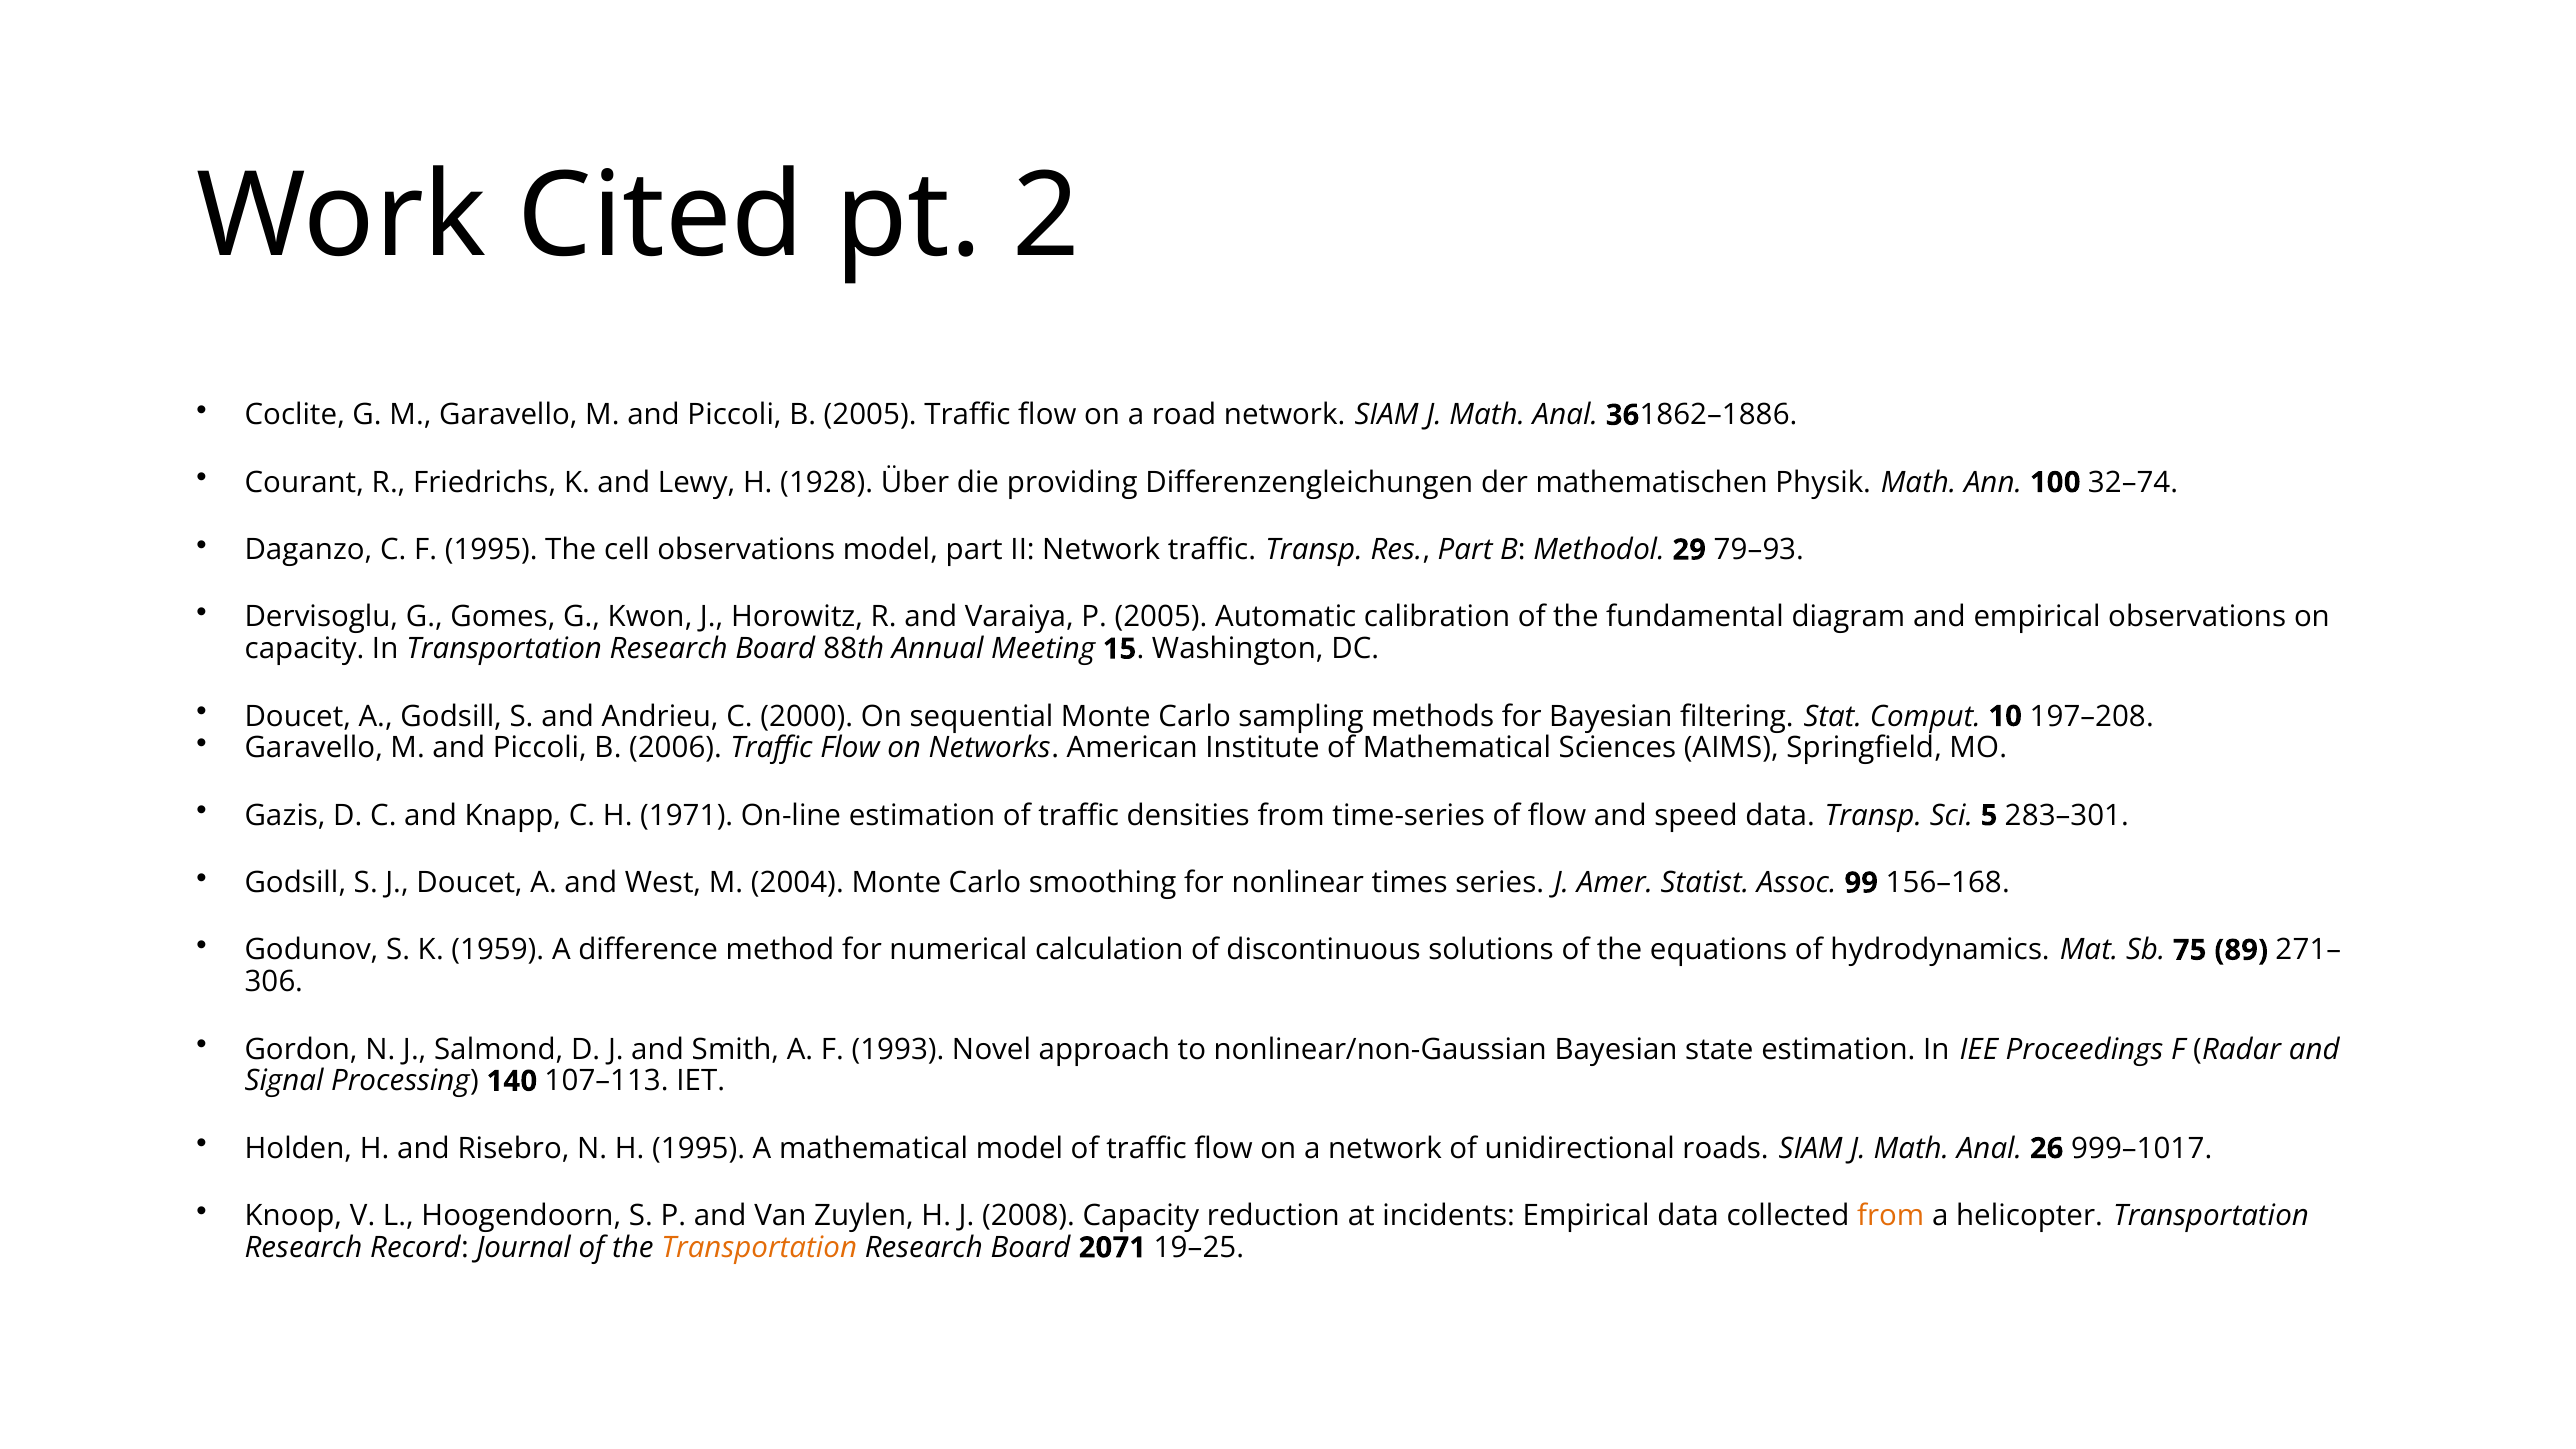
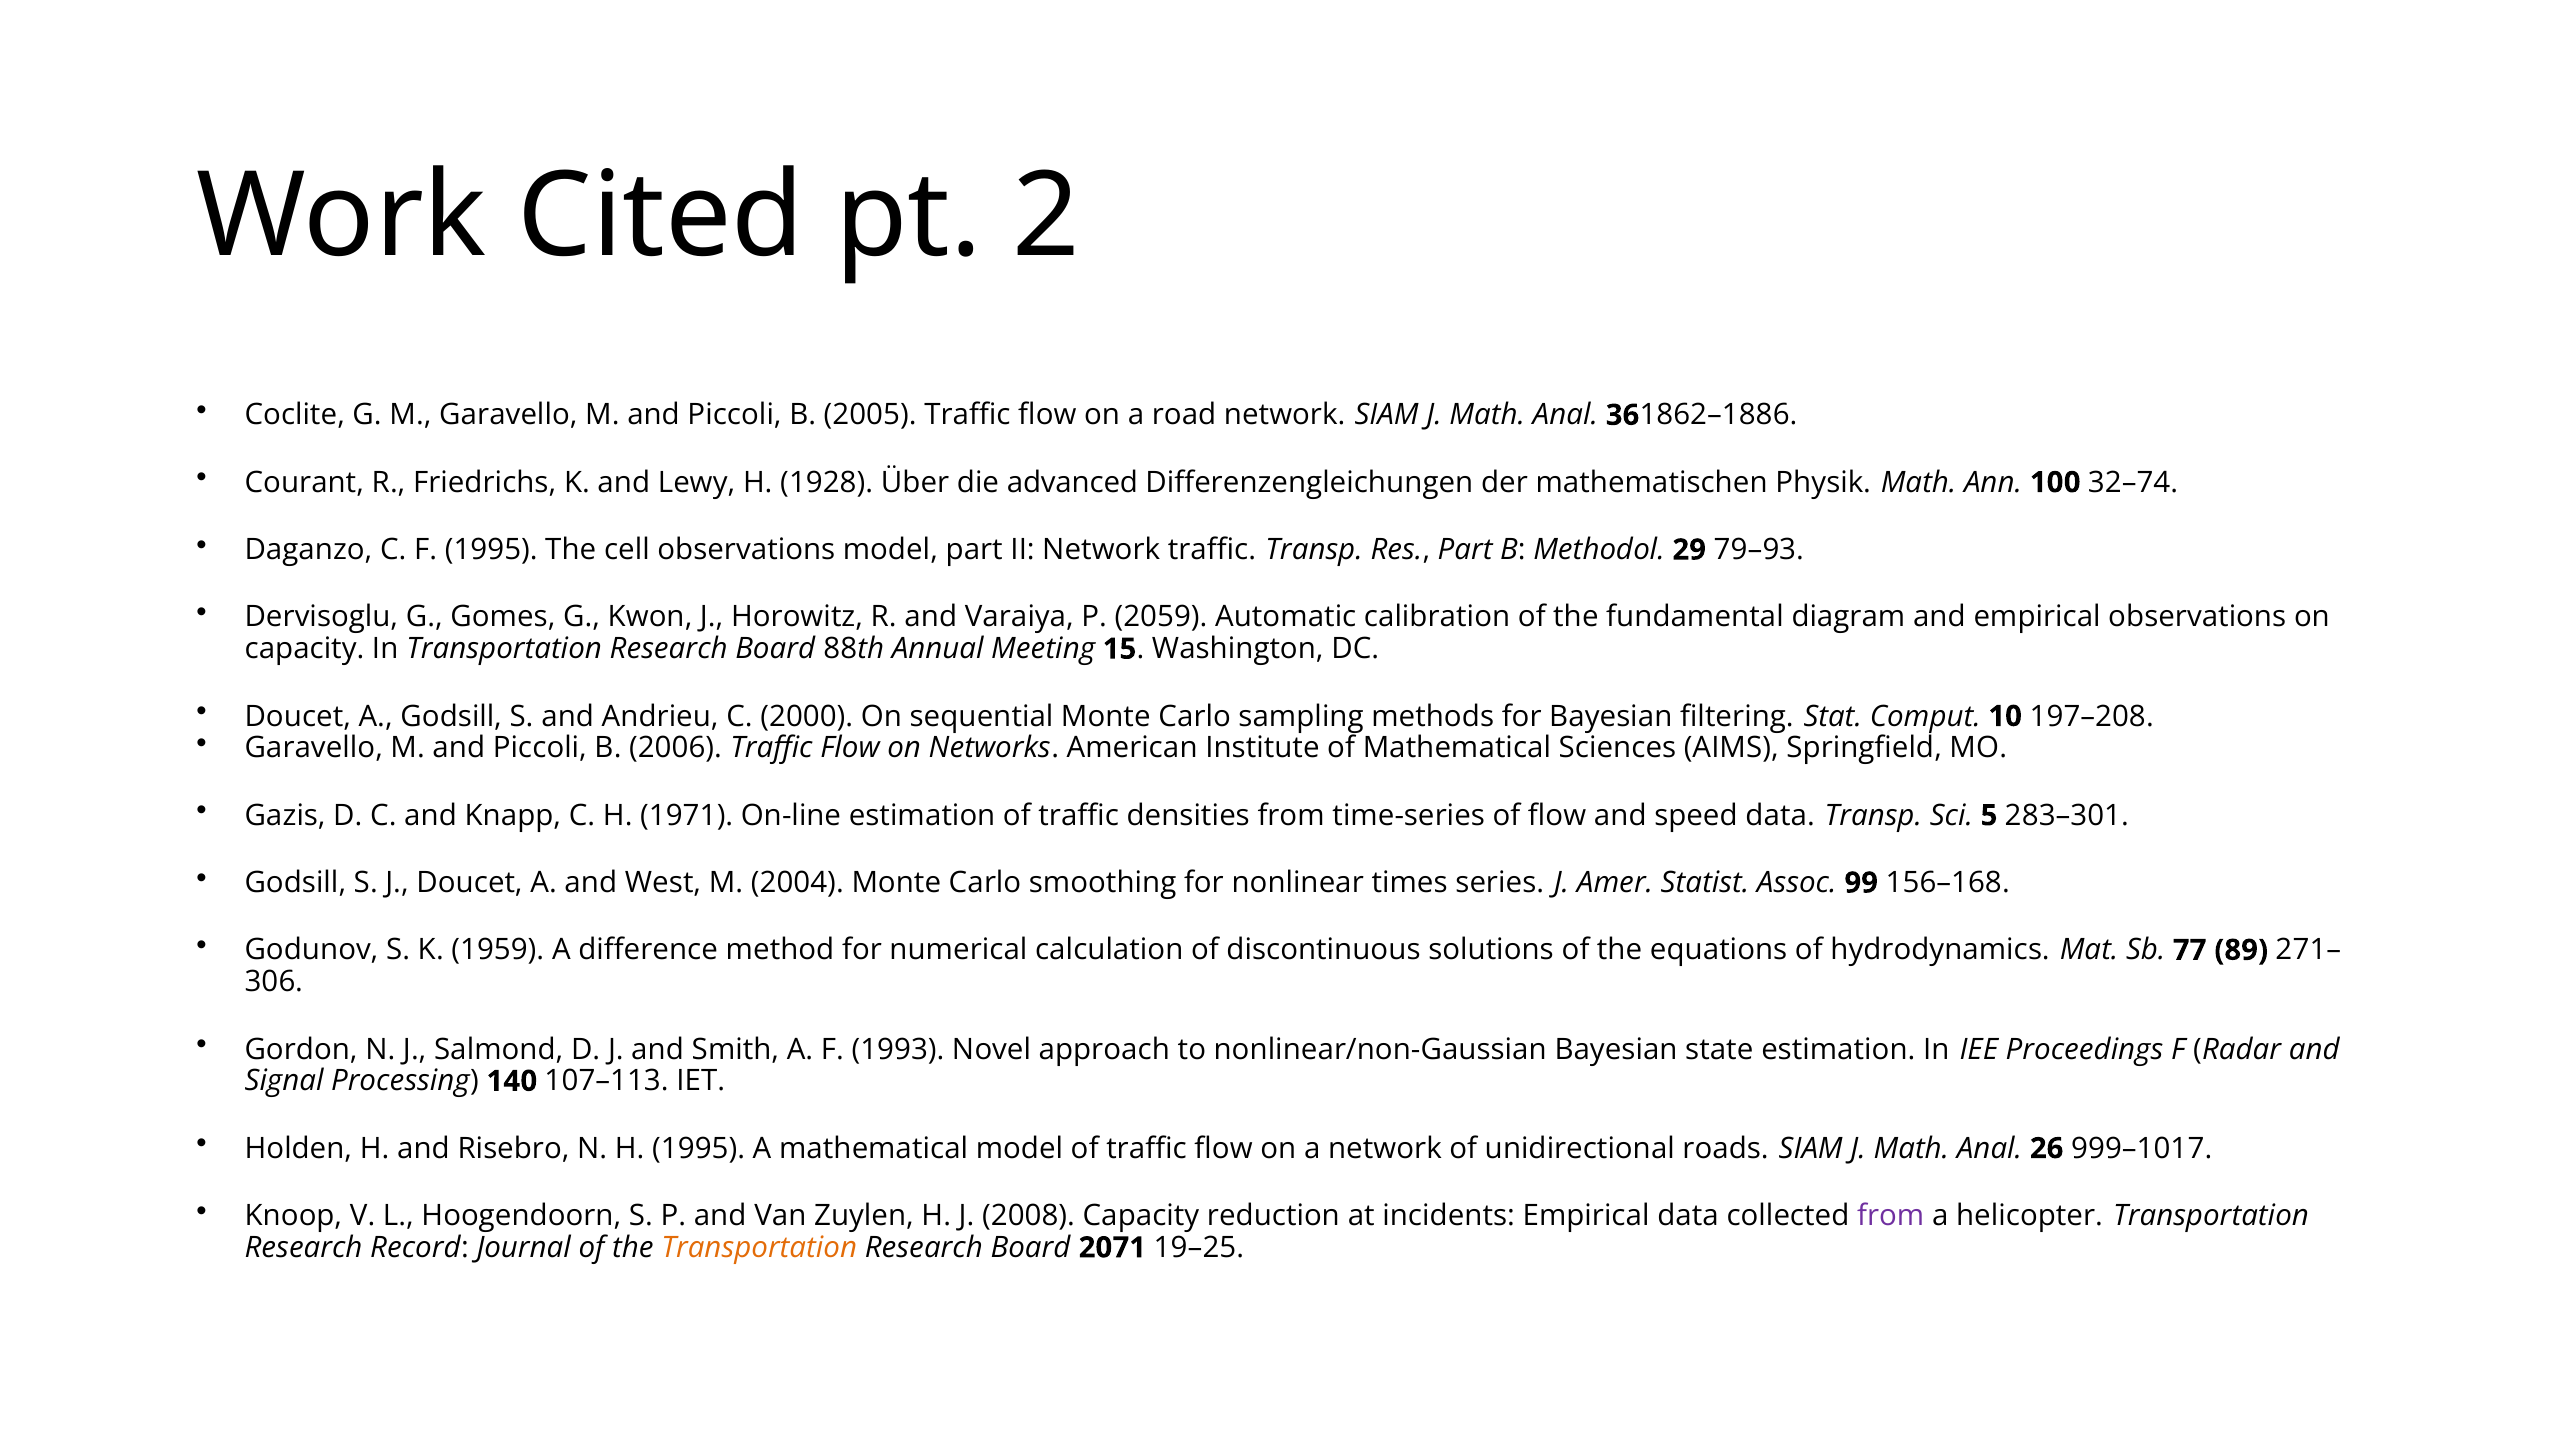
providing: providing -> advanced
P 2005: 2005 -> 2059
75: 75 -> 77
from at (1891, 1216) colour: orange -> purple
